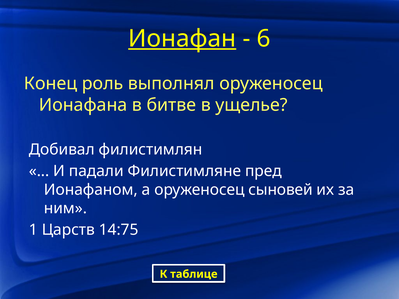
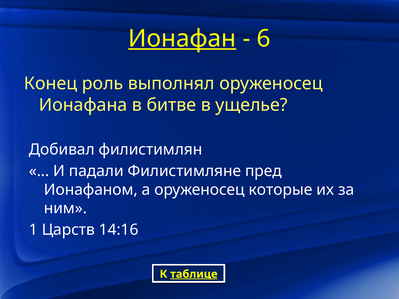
сыновей: сыновей -> которые
14:75: 14:75 -> 14:16
таблице underline: none -> present
